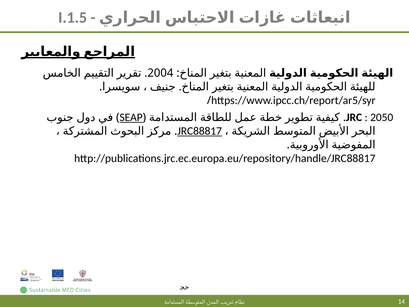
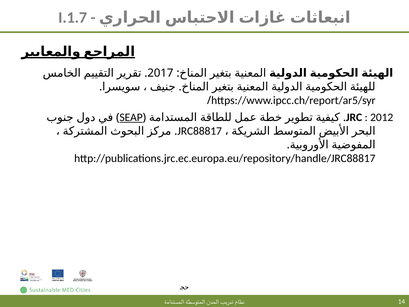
I.1.5: I.1.5 -> I.1.7
2004: 2004 -> 2017
2050: 2050 -> 2012
JRC88817 underline: present -> none
